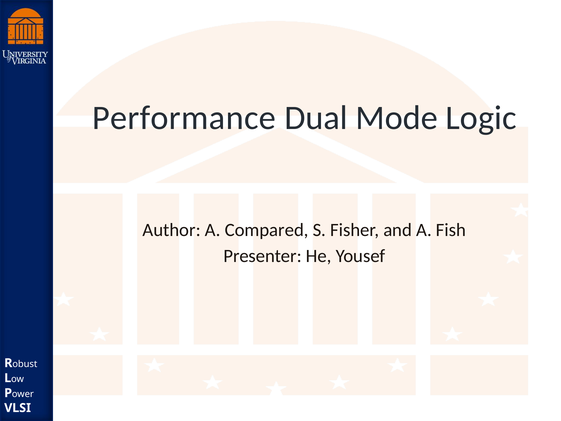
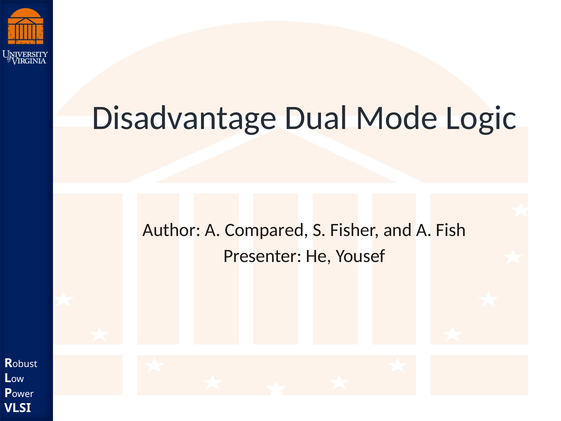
Performance: Performance -> Disadvantage
